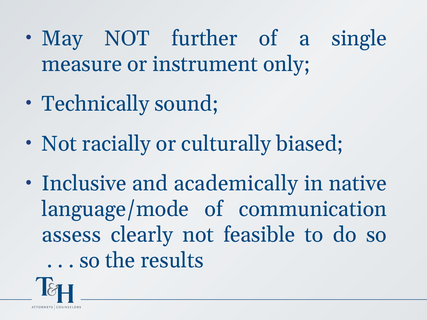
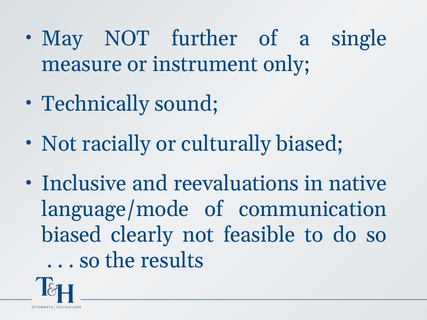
academically: academically -> reevaluations
assess at (71, 235): assess -> biased
